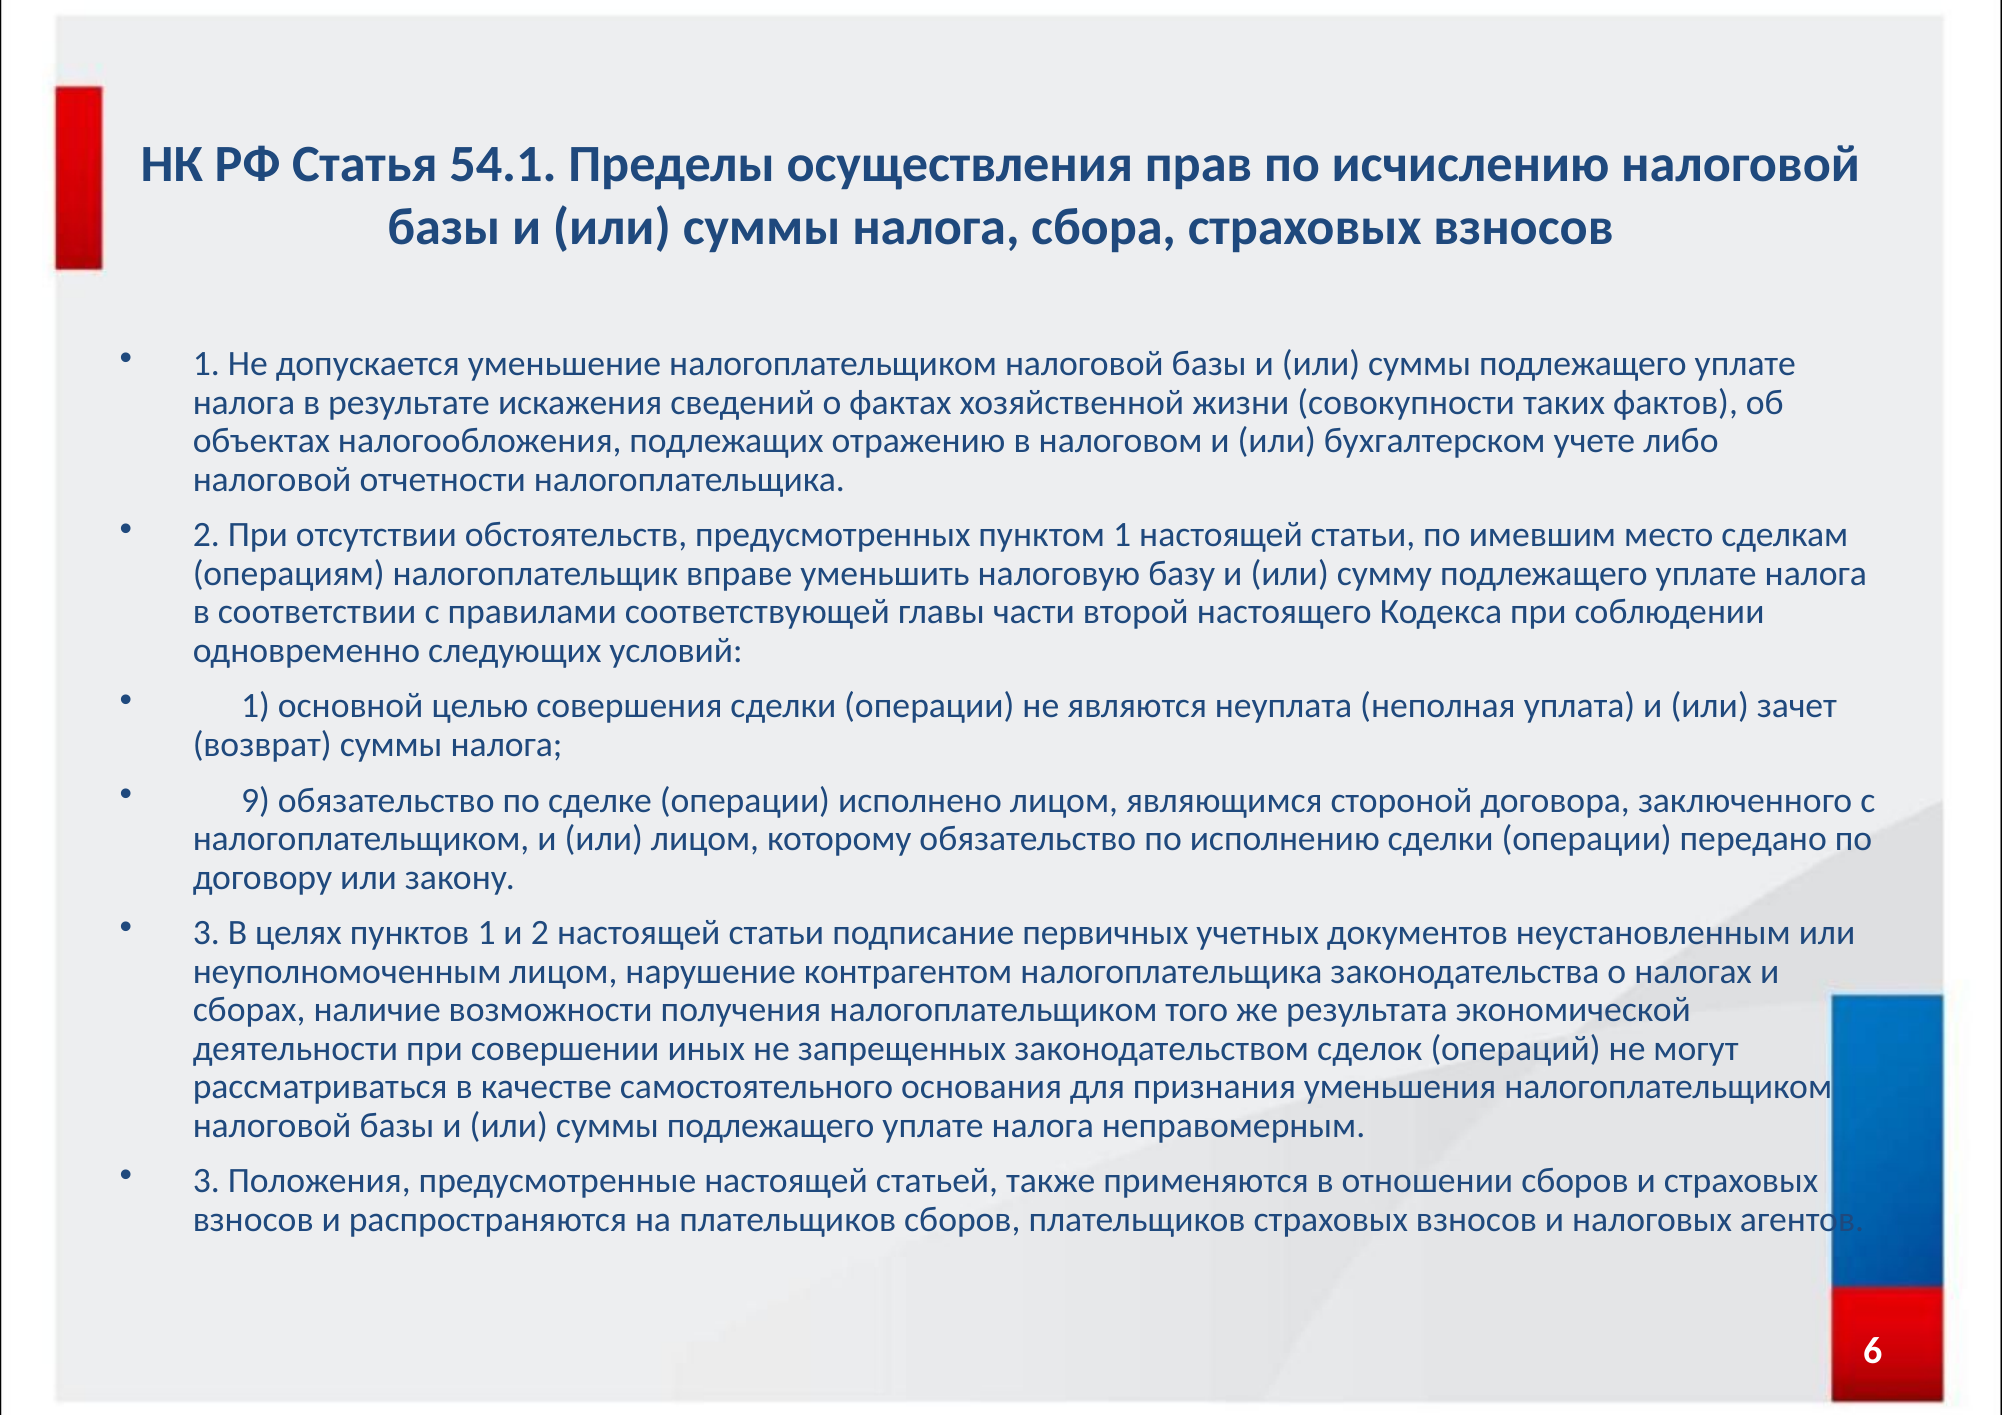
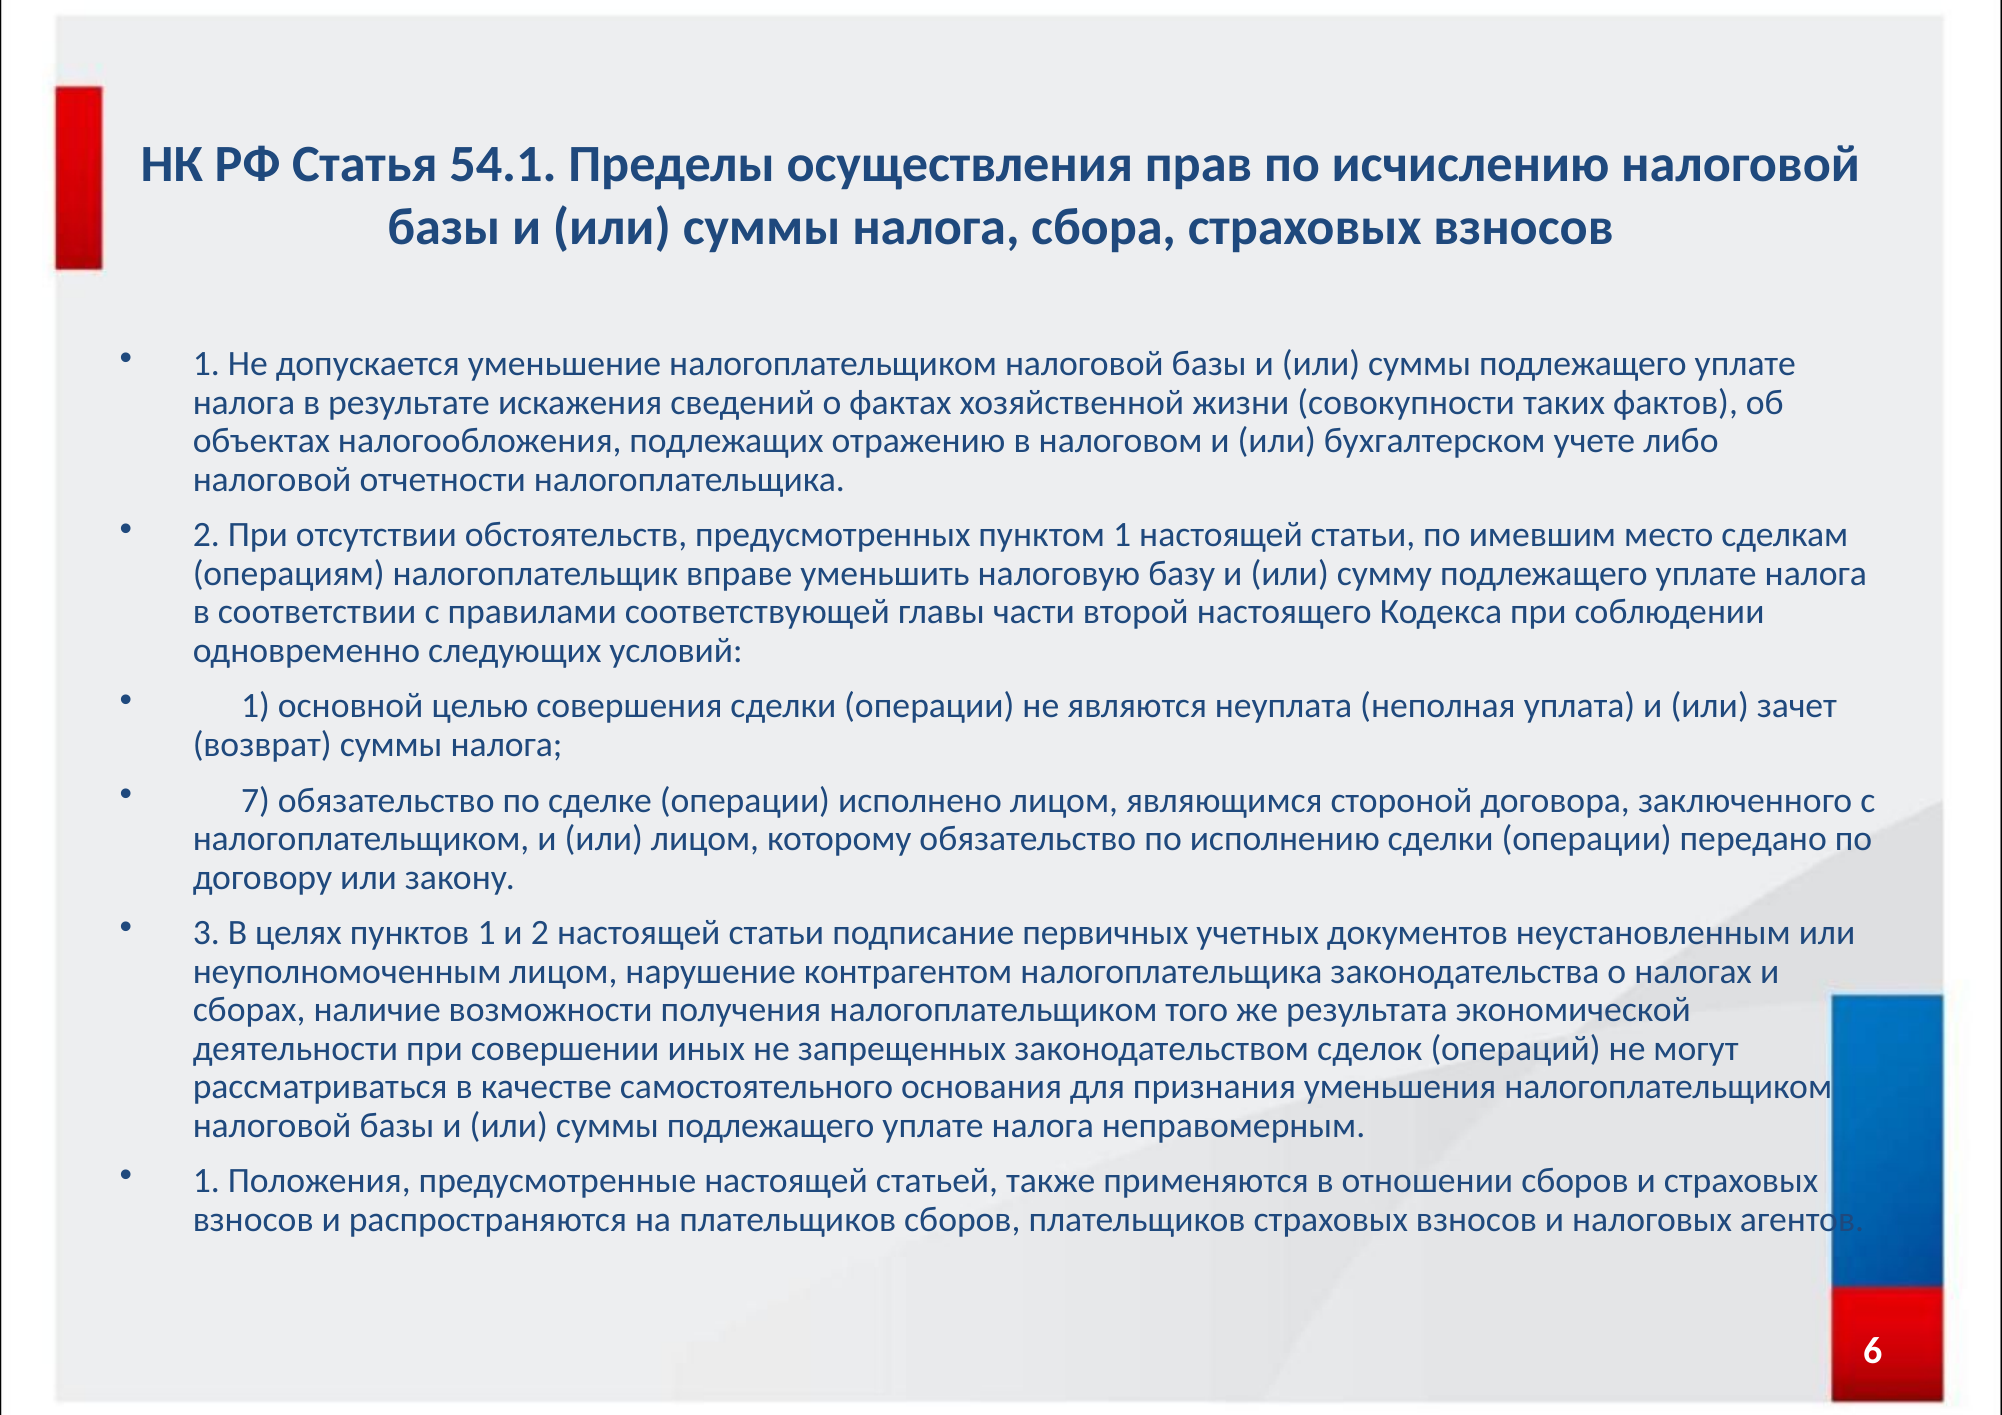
9: 9 -> 7
3 at (206, 1182): 3 -> 1
